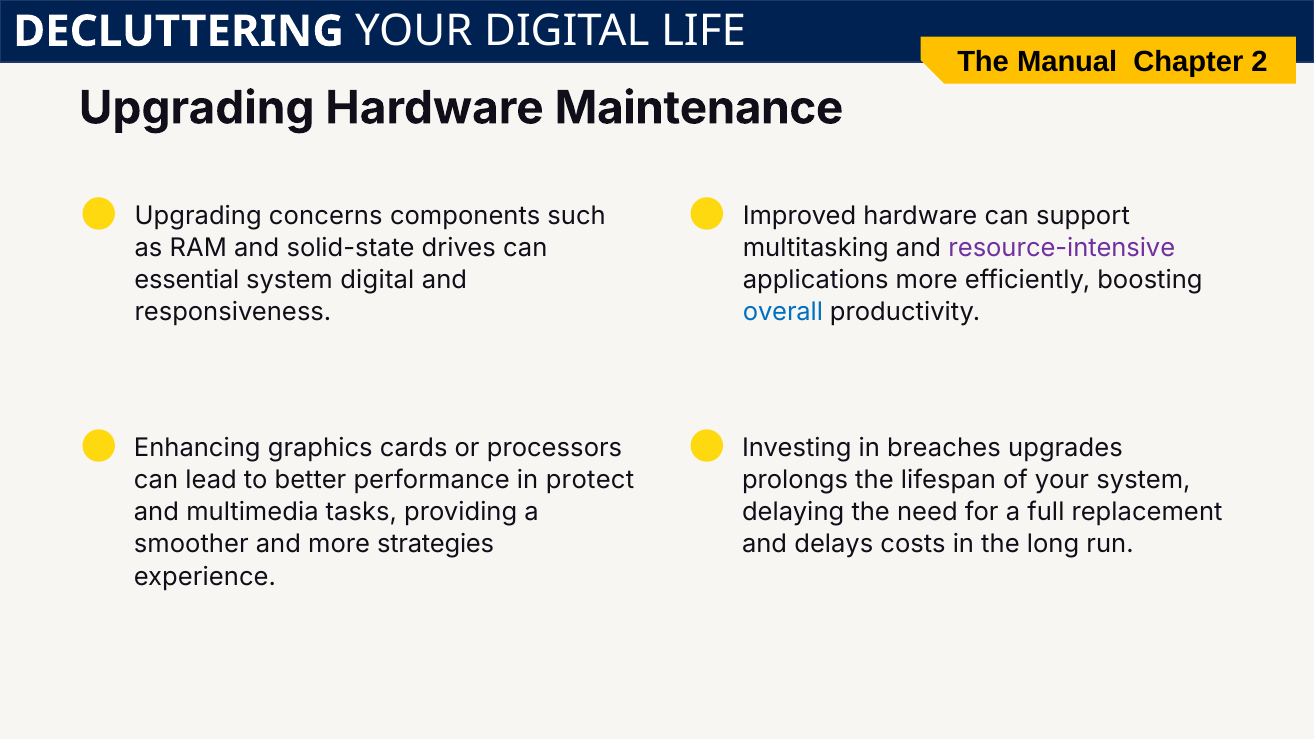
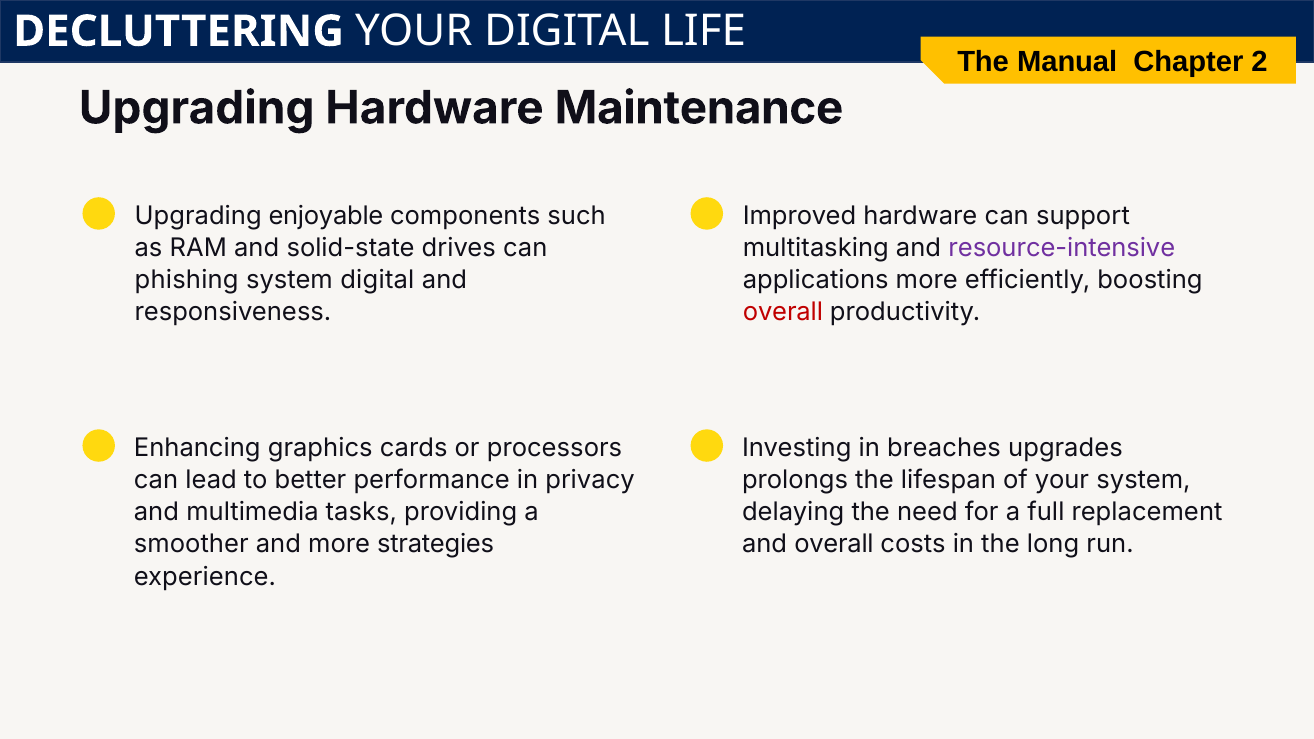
concerns: concerns -> enjoyable
essential: essential -> phishing
overall at (783, 312) colour: blue -> red
protect: protect -> privacy
and delays: delays -> overall
